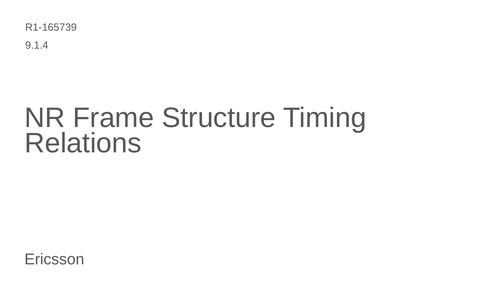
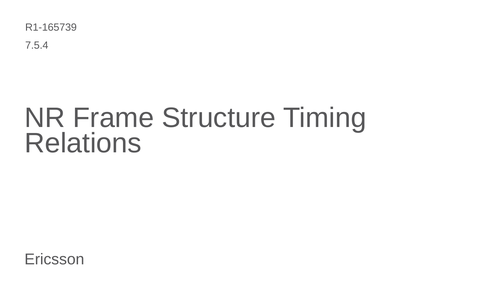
9.1.4: 9.1.4 -> 7.5.4
